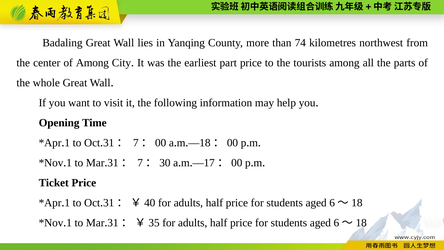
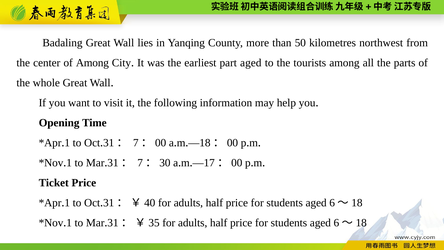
74: 74 -> 50
part price: price -> aged
